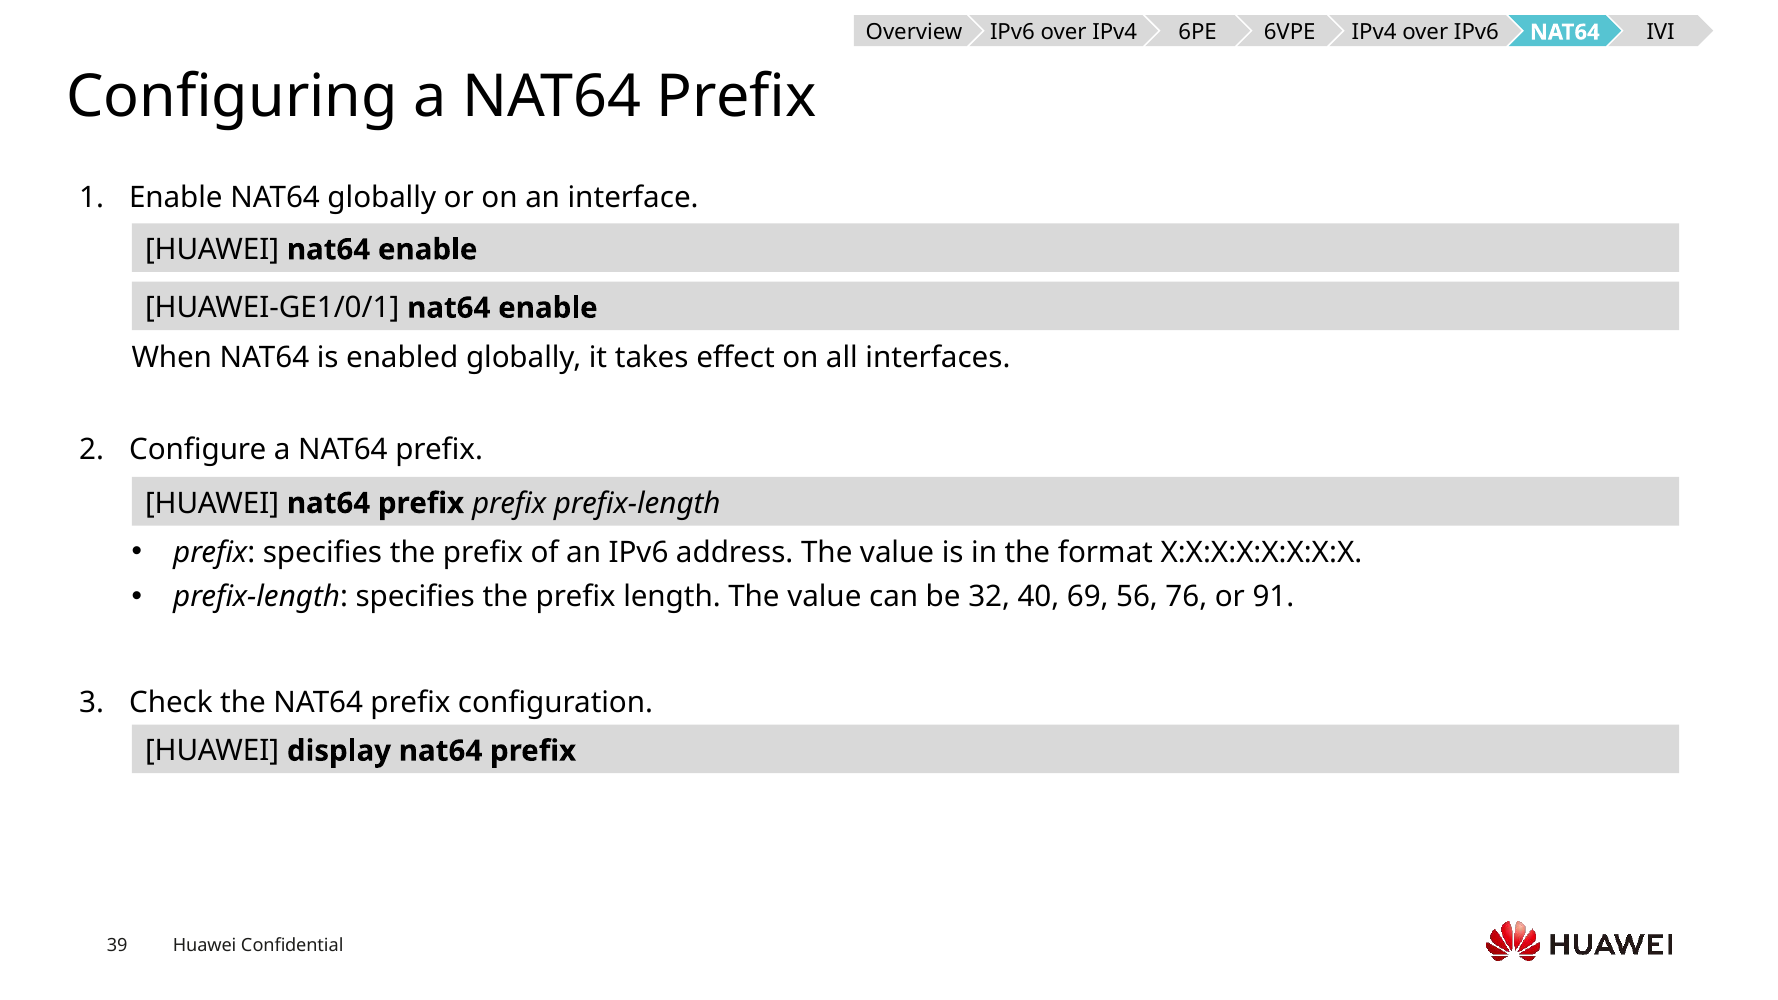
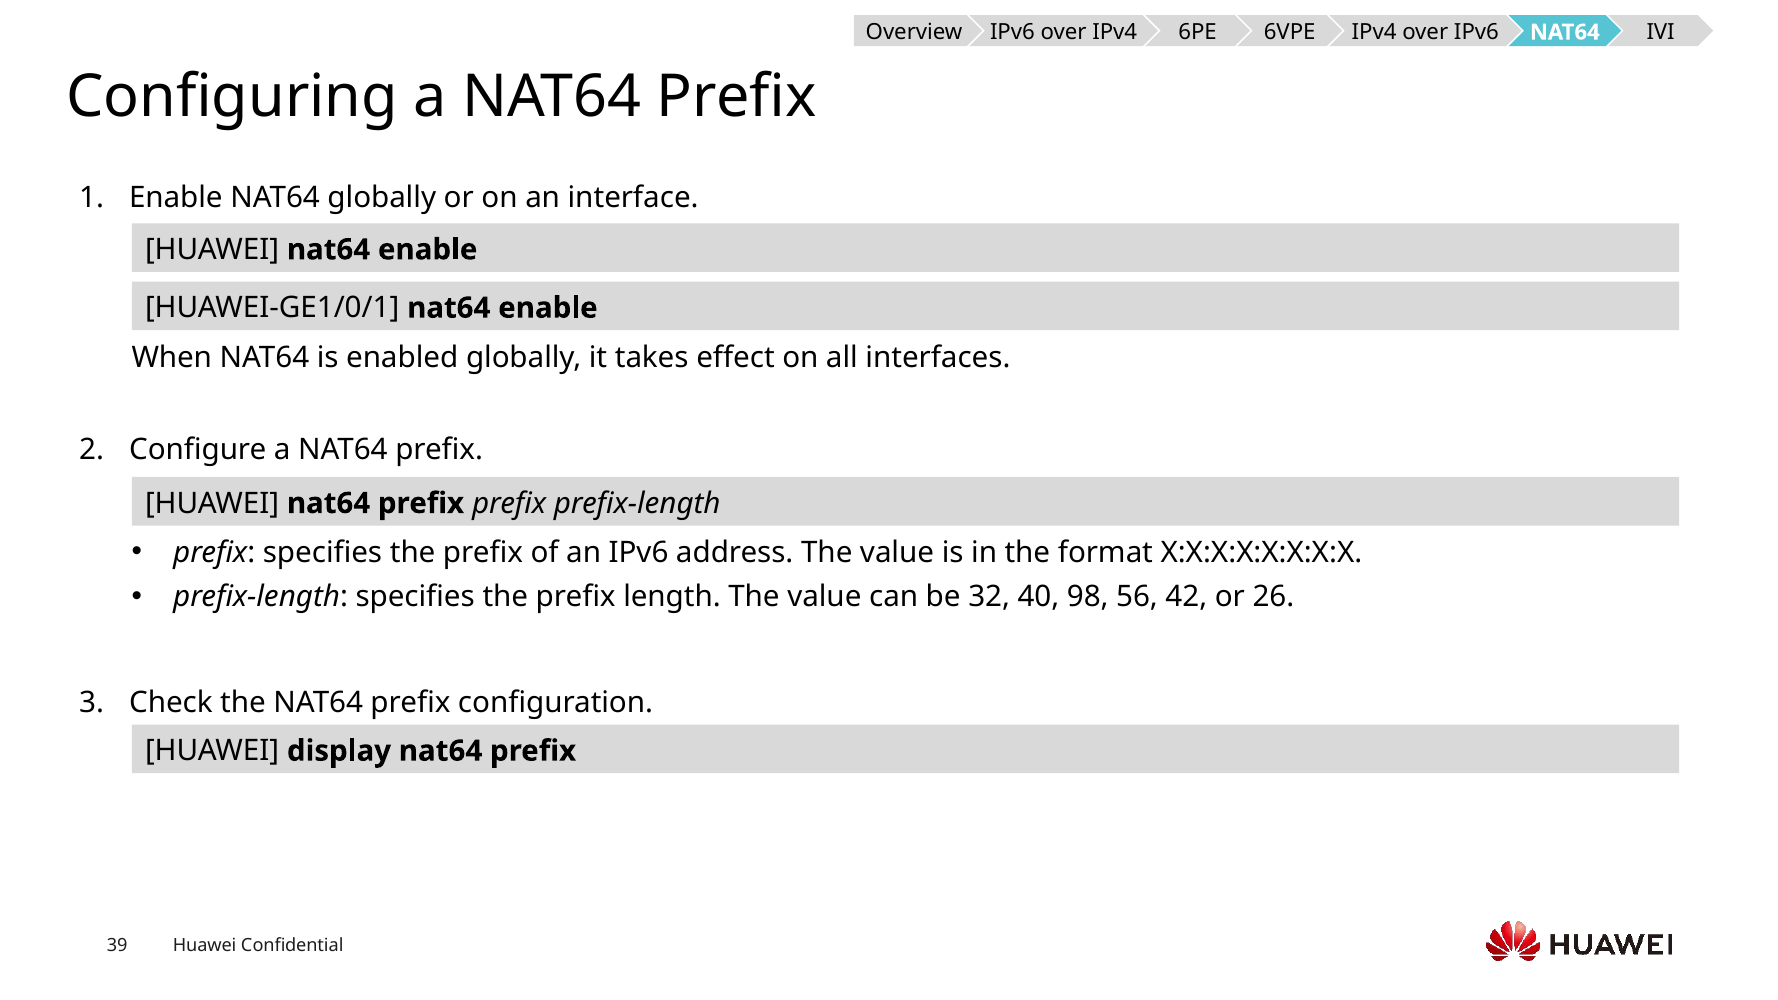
69: 69 -> 98
76: 76 -> 42
91: 91 -> 26
